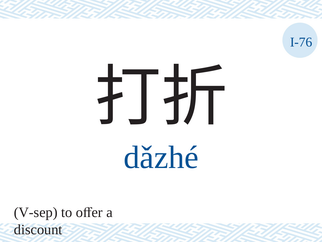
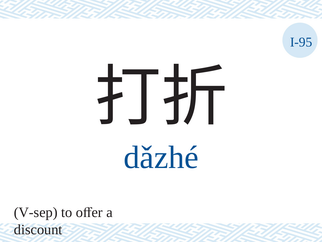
I-76: I-76 -> I-95
